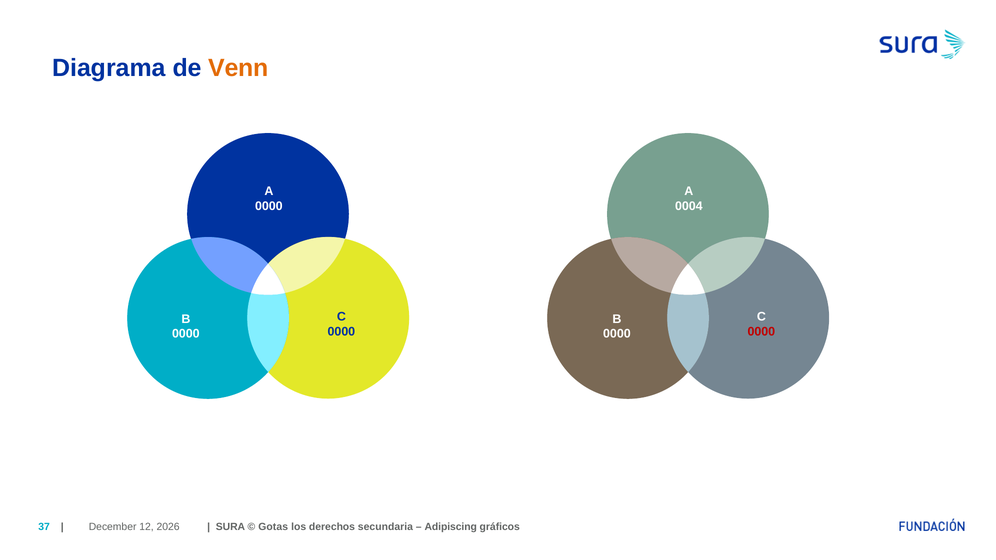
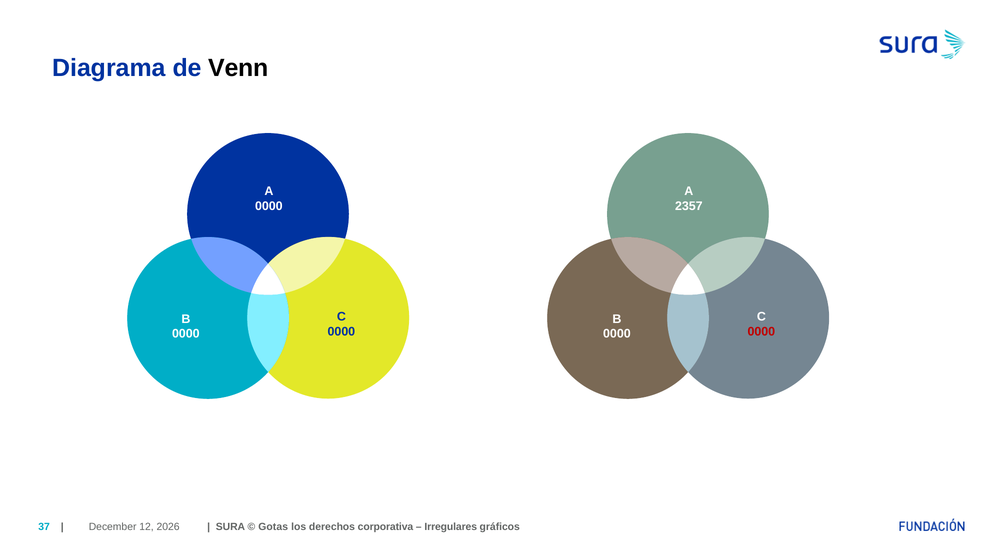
Venn colour: orange -> black
0004: 0004 -> 2357
secundaria: secundaria -> corporativa
Adipiscing: Adipiscing -> Irregulares
